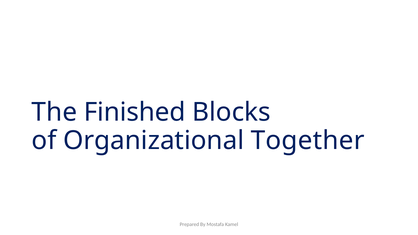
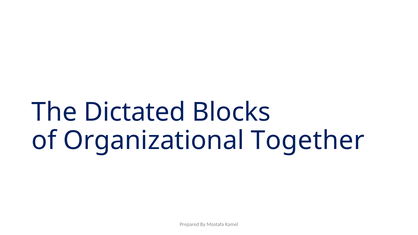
Finished: Finished -> Dictated
